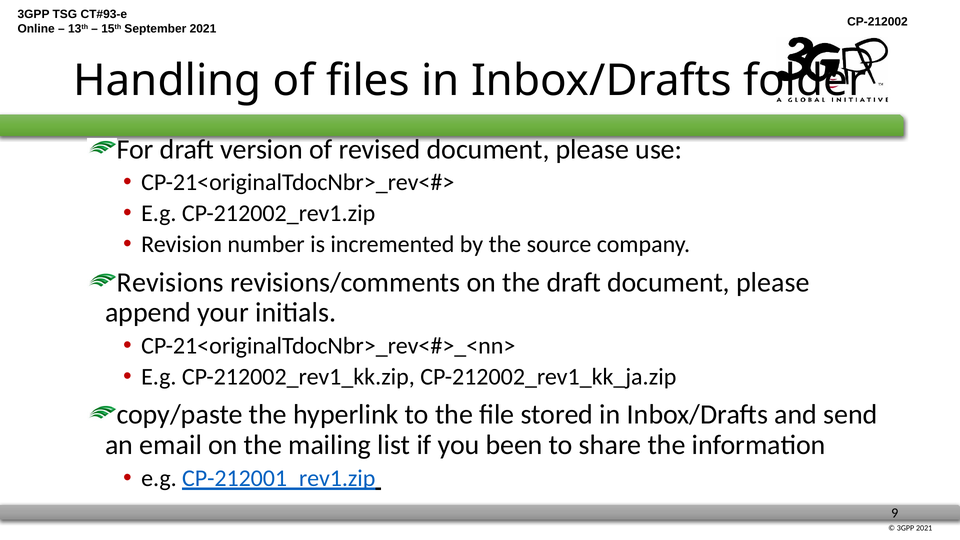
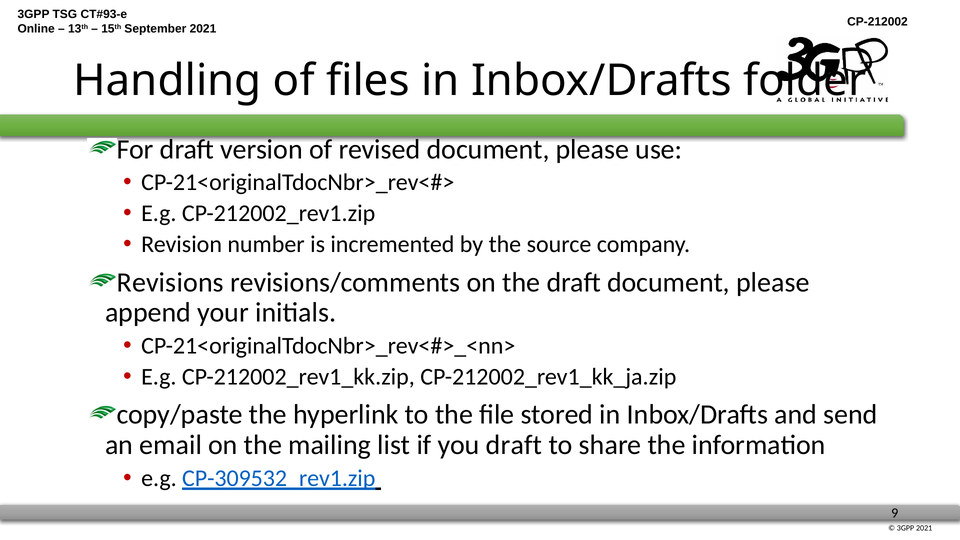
you been: been -> draft
CP-212001_rev1.zip: CP-212001_rev1.zip -> CP-309532_rev1.zip
